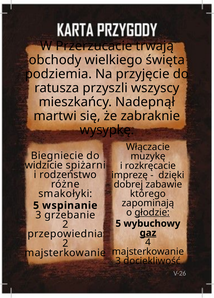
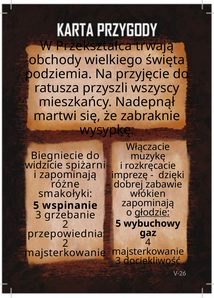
Przerzucacie: Przerzucacie -> Przekształca
i rodzeństwo: rodzeństwo -> zapominają
którego: którego -> włókien
gaz underline: present -> none
